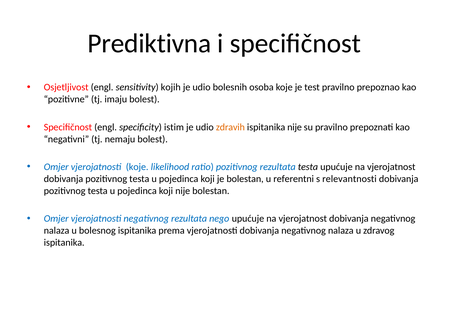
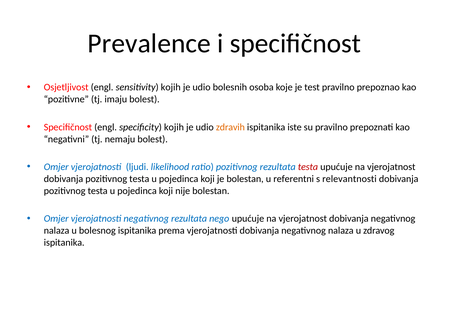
Prediktivna: Prediktivna -> Prevalence
specificity istim: istim -> kojih
ispitanika nije: nije -> iste
vjerojatnosti koje: koje -> ljudi
testa at (308, 167) colour: black -> red
